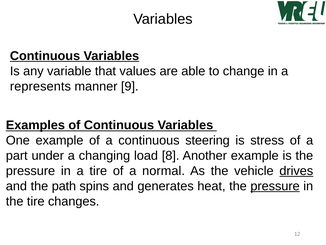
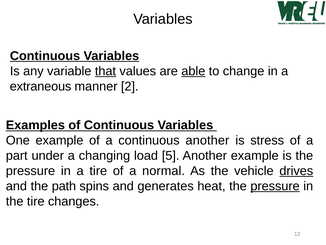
that underline: none -> present
able underline: none -> present
represents: represents -> extraneous
9: 9 -> 2
continuous steering: steering -> another
8: 8 -> 5
